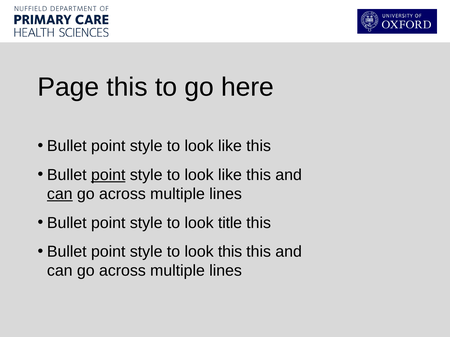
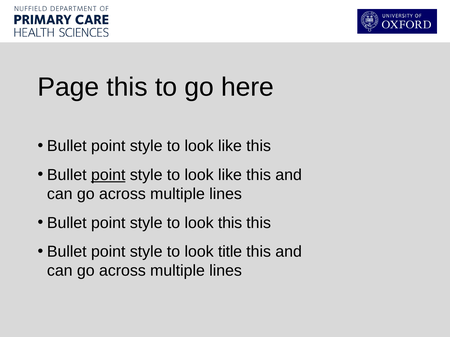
can at (60, 194) underline: present -> none
look title: title -> this
look this: this -> title
